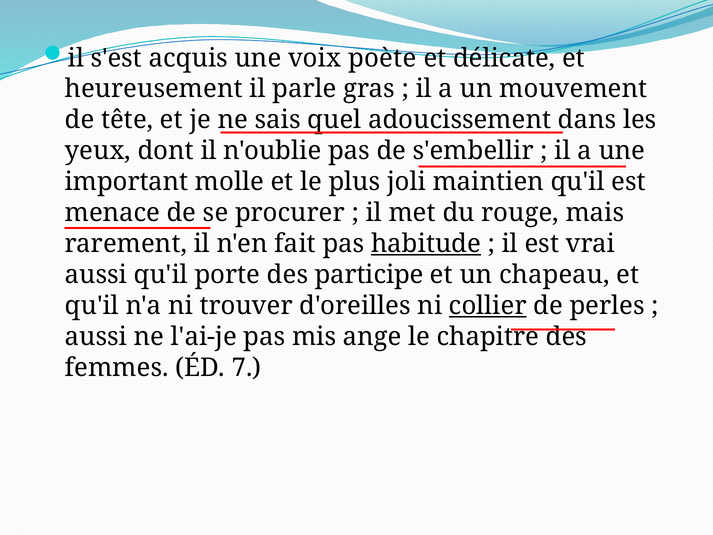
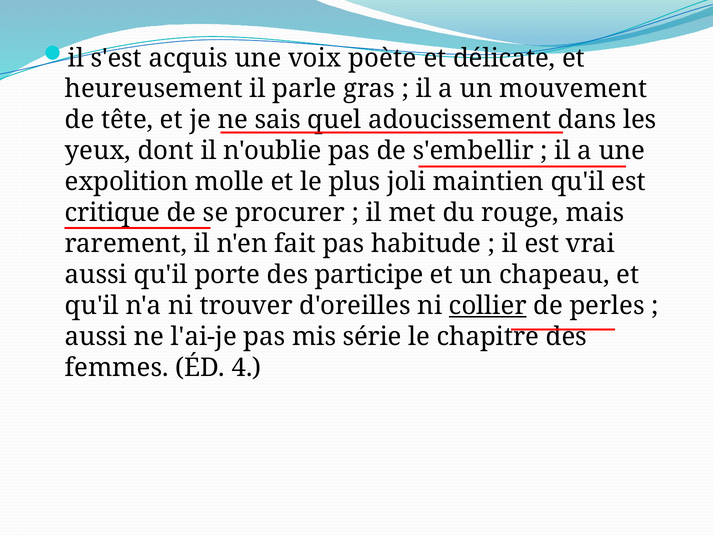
important: important -> expolition
menace: menace -> critique
habitude underline: present -> none
ange: ange -> série
7: 7 -> 4
